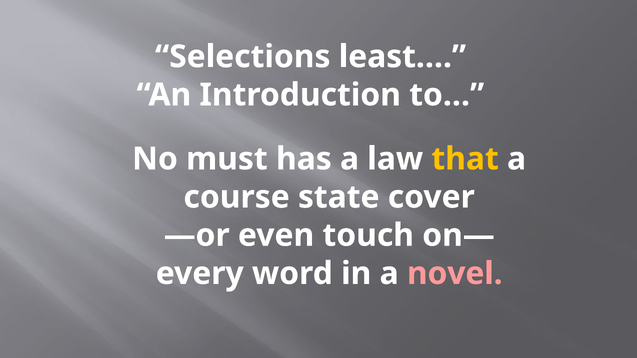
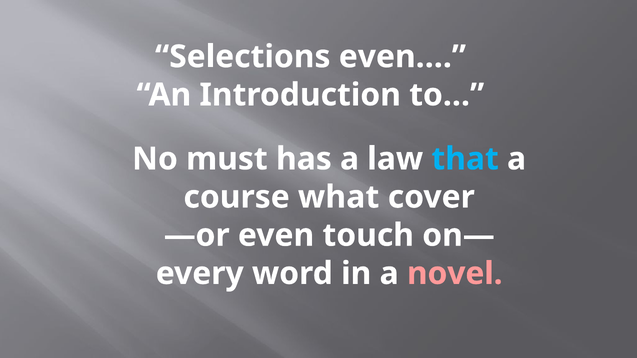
least…: least… -> even…
that colour: yellow -> light blue
state: state -> what
